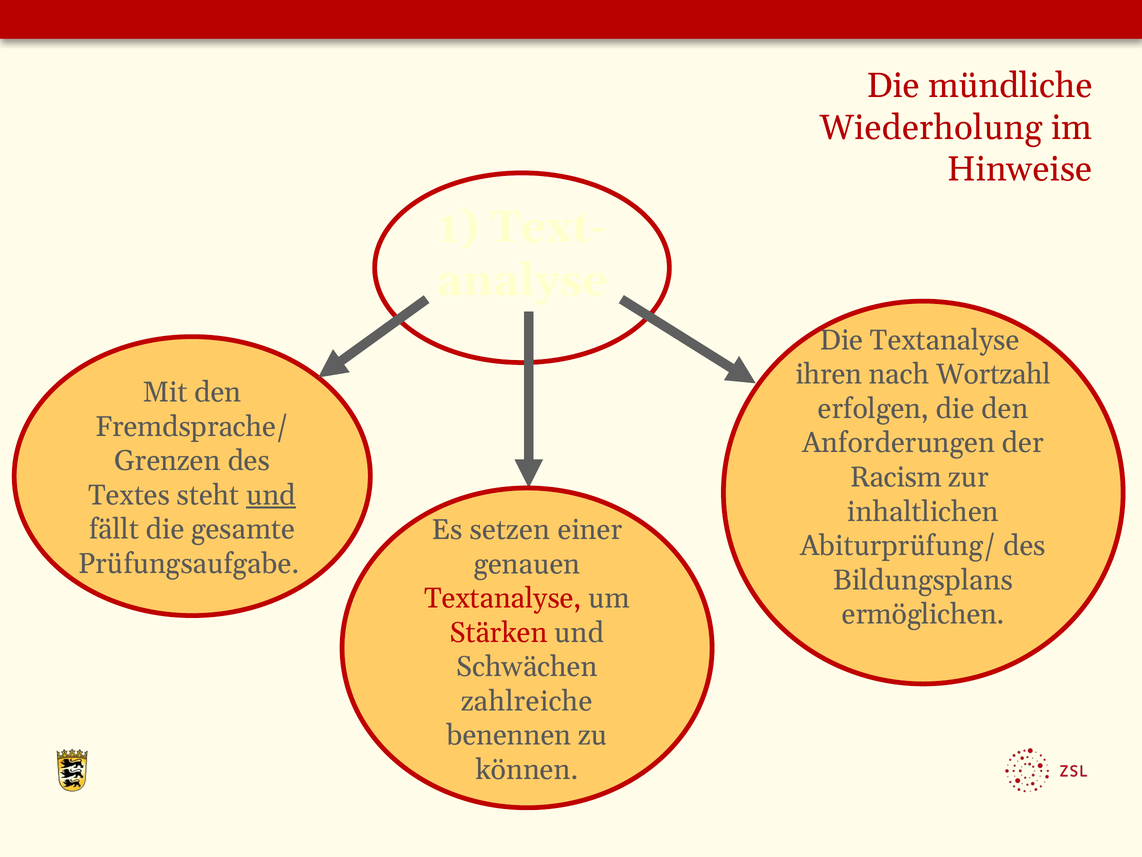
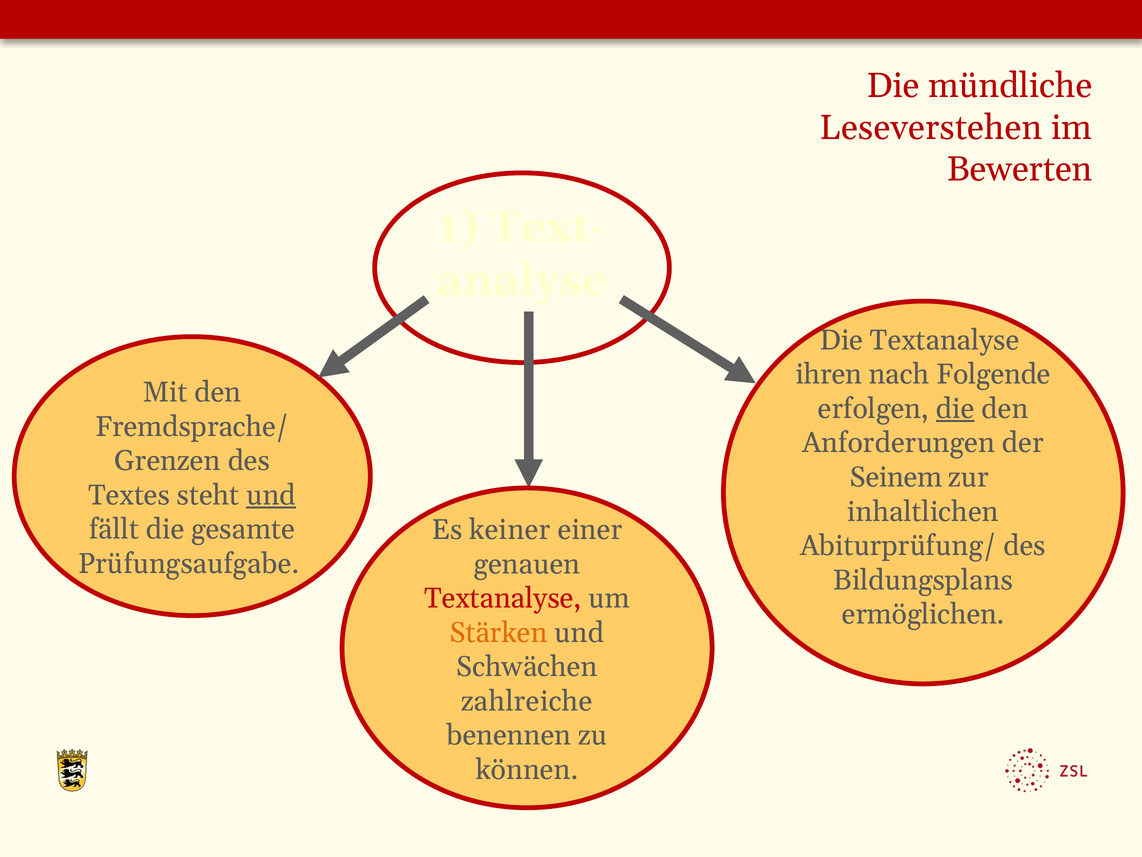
Wiederholung: Wiederholung -> Leseverstehen
Hinweise: Hinweise -> Bewerten
Wortzahl: Wortzahl -> Folgende
die at (955, 409) underline: none -> present
Racism: Racism -> Seinem
setzen: setzen -> keiner
Stärken colour: red -> orange
